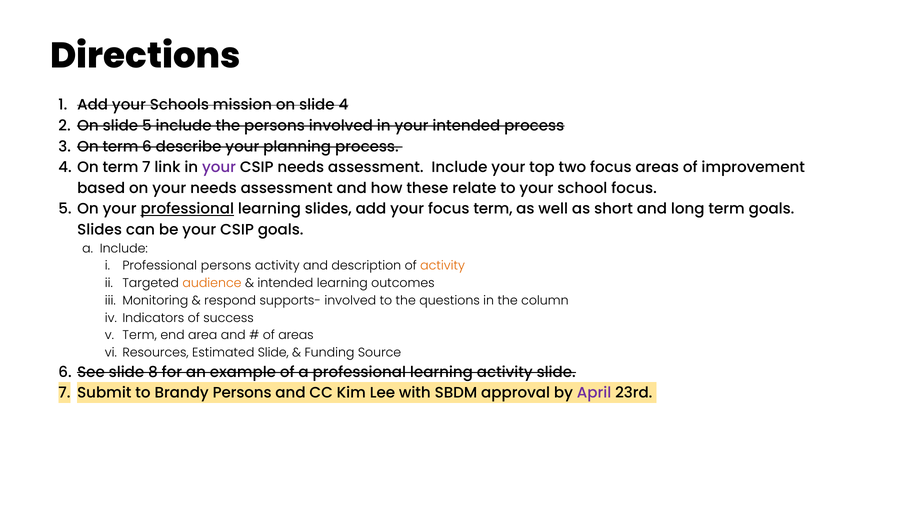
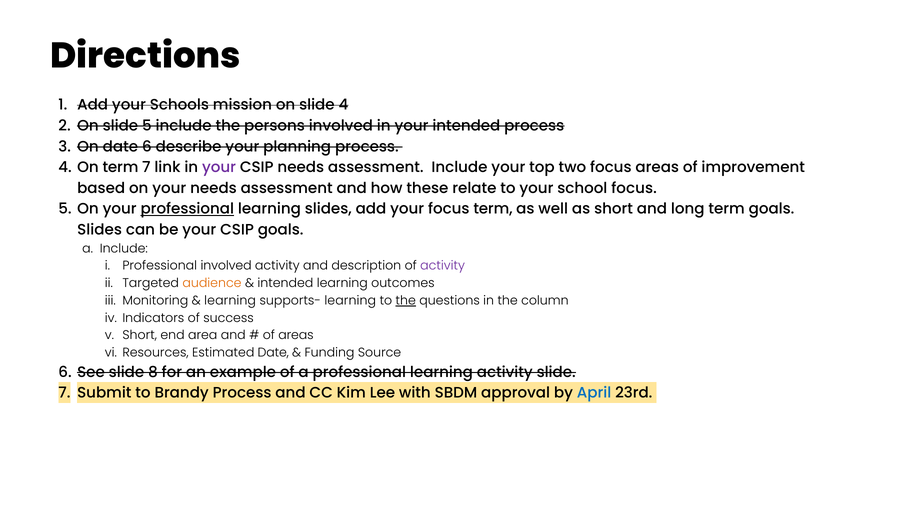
term at (120, 146): term -> date
Professional persons: persons -> involved
activity at (443, 266) colour: orange -> purple
respond at (230, 300): respond -> learning
supports- involved: involved -> learning
the at (406, 300) underline: none -> present
Term at (140, 335): Term -> Short
Estimated Slide: Slide -> Date
Brandy Persons: Persons -> Process
April colour: purple -> blue
